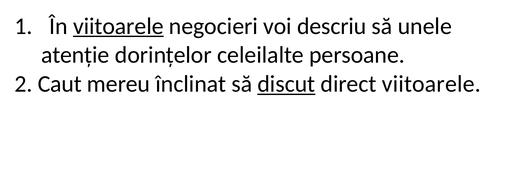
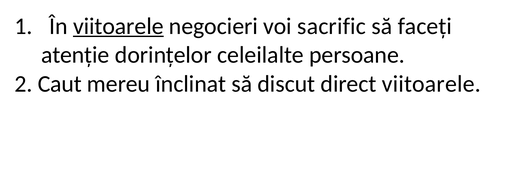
descriu: descriu -> sacrific
unele: unele -> faceți
discut underline: present -> none
